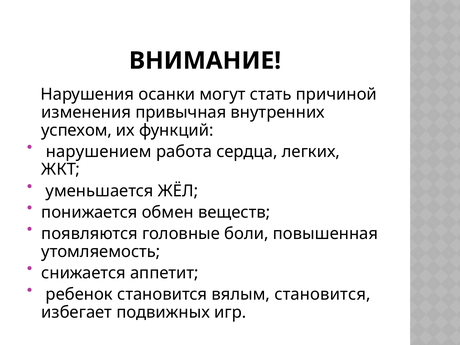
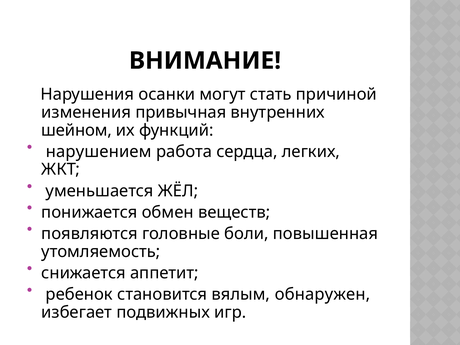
успехом: успехом -> шейном
вялым становится: становится -> обнаружен
